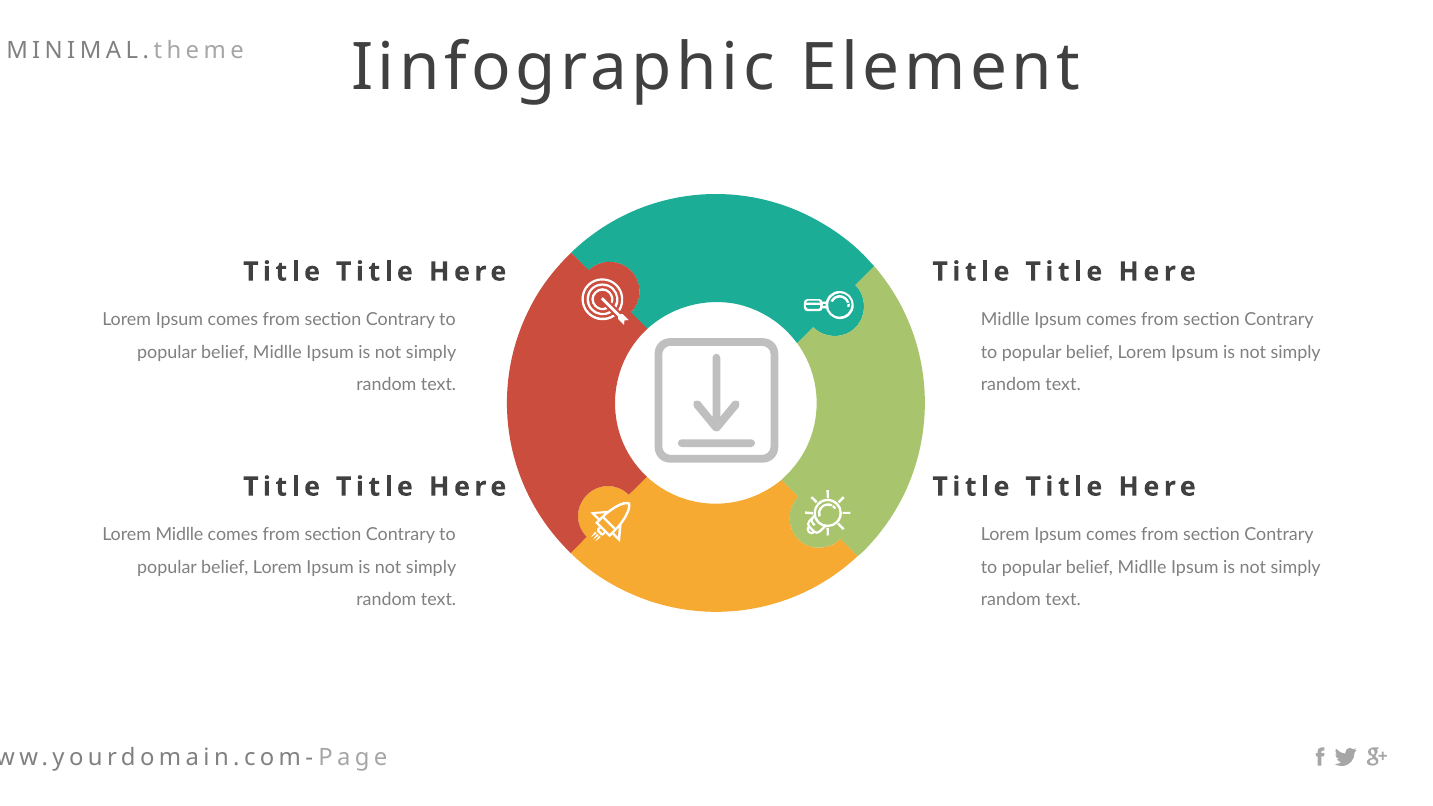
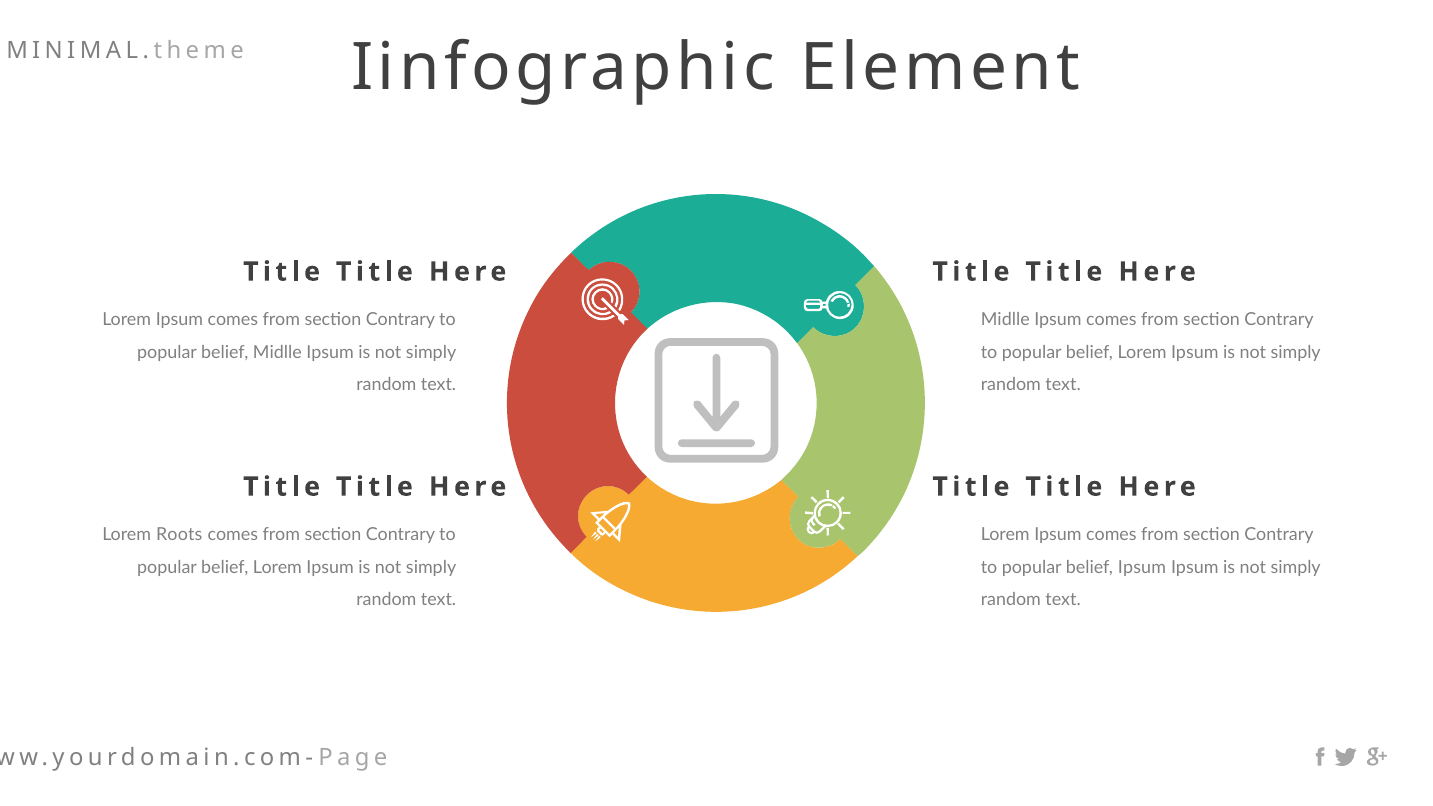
Lorem Midlle: Midlle -> Roots
Midlle at (1142, 567): Midlle -> Ipsum
